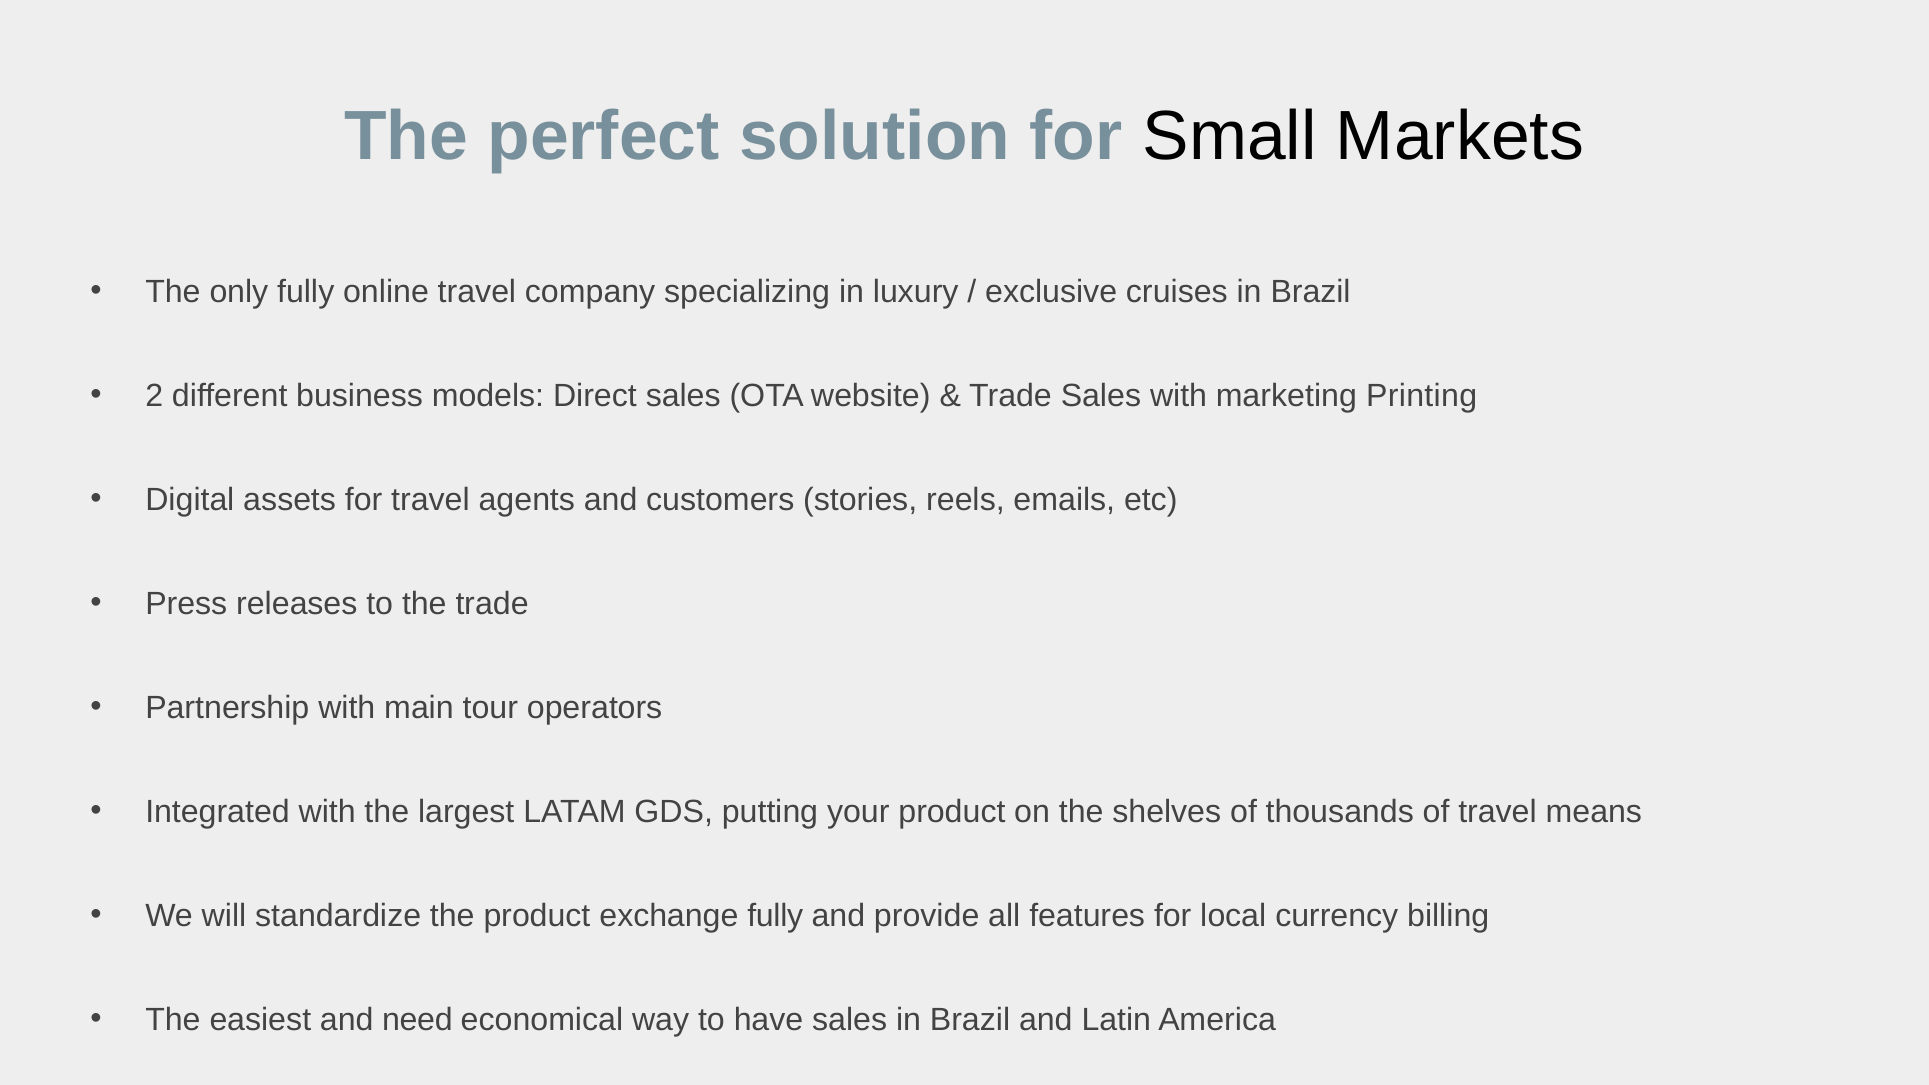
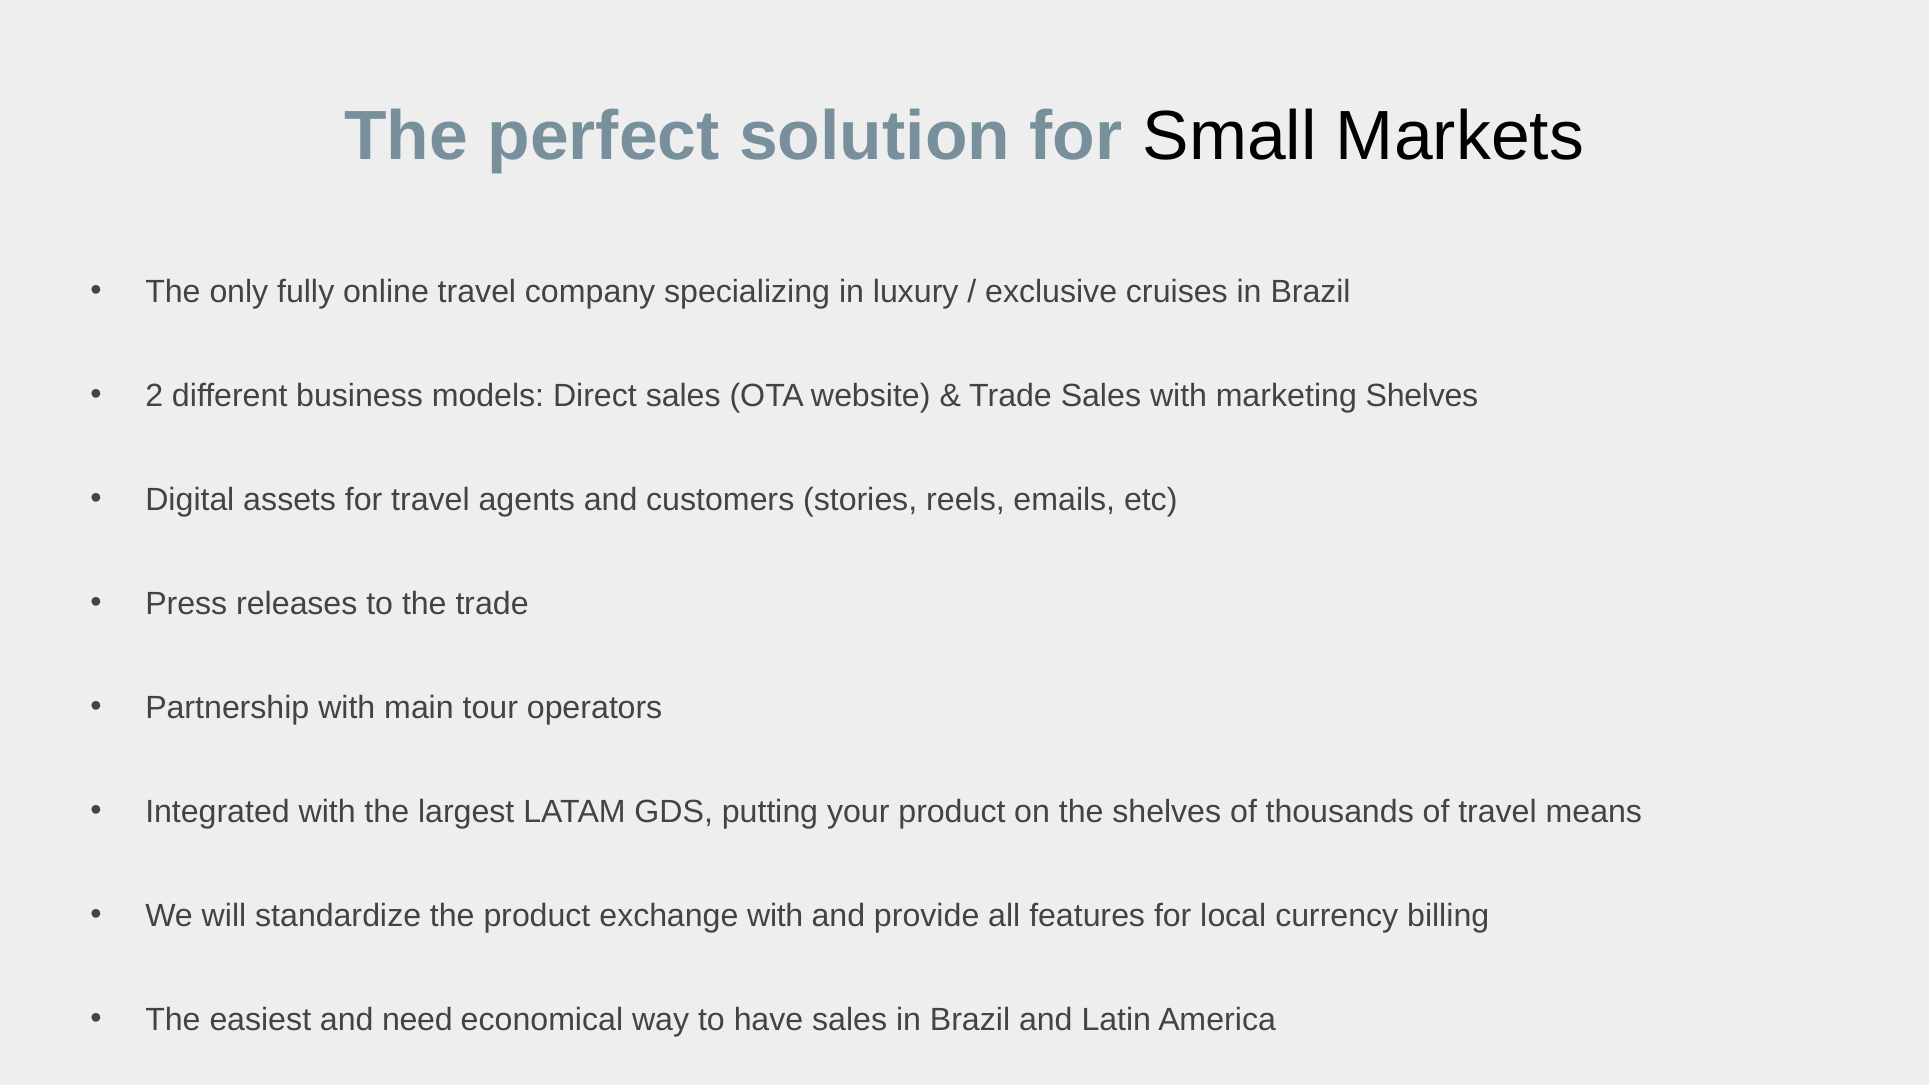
marketing Printing: Printing -> Shelves
exchange fully: fully -> with
